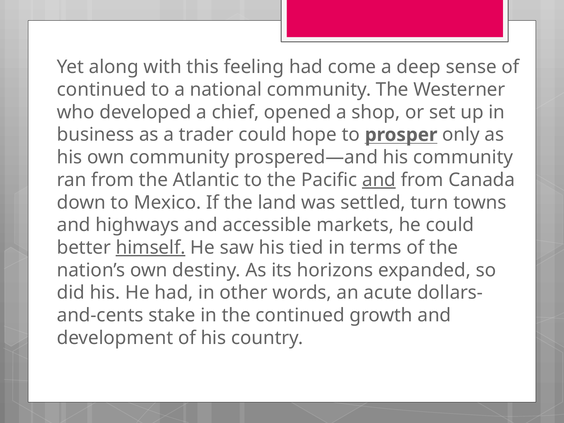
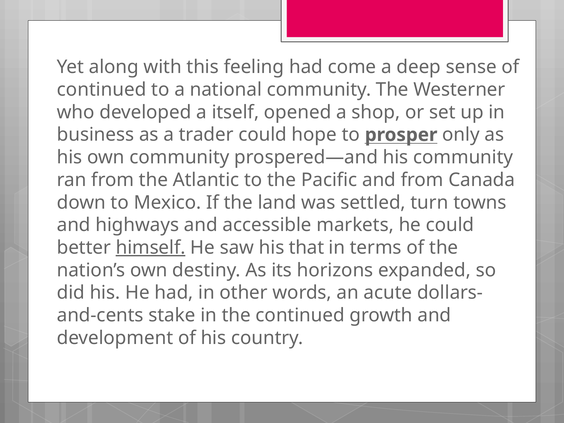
chief: chief -> itself
and at (379, 180) underline: present -> none
tied: tied -> that
